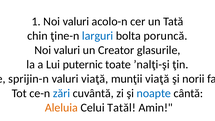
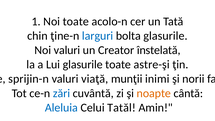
1 Noi valuri: valuri -> toate
bolta poruncă: poruncă -> glasurile
glasurile: glasurile -> înstelată
Lui puternic: puternic -> glasurile
ʼnalţi-şi: ʼnalţi-şi -> astre-şi
munţii viaţă: viaţă -> inimi
noapte colour: blue -> orange
Aleluia colour: orange -> blue
